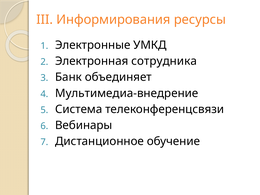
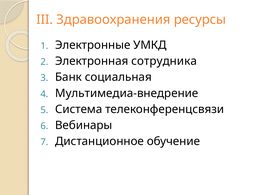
Информирования: Информирования -> Здравоохранения
объединяет: объединяет -> социальная
